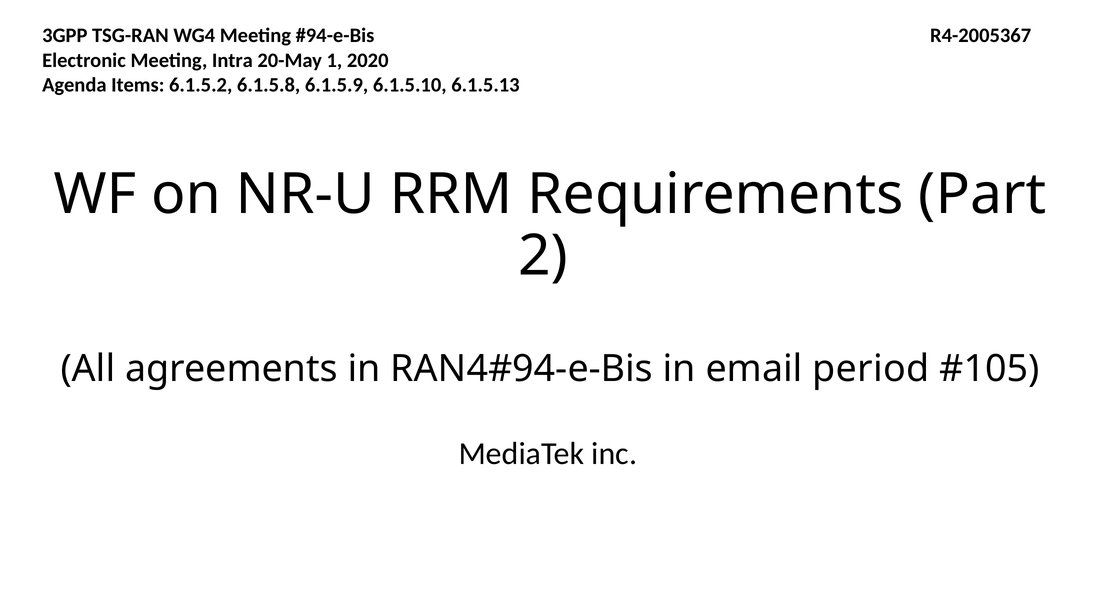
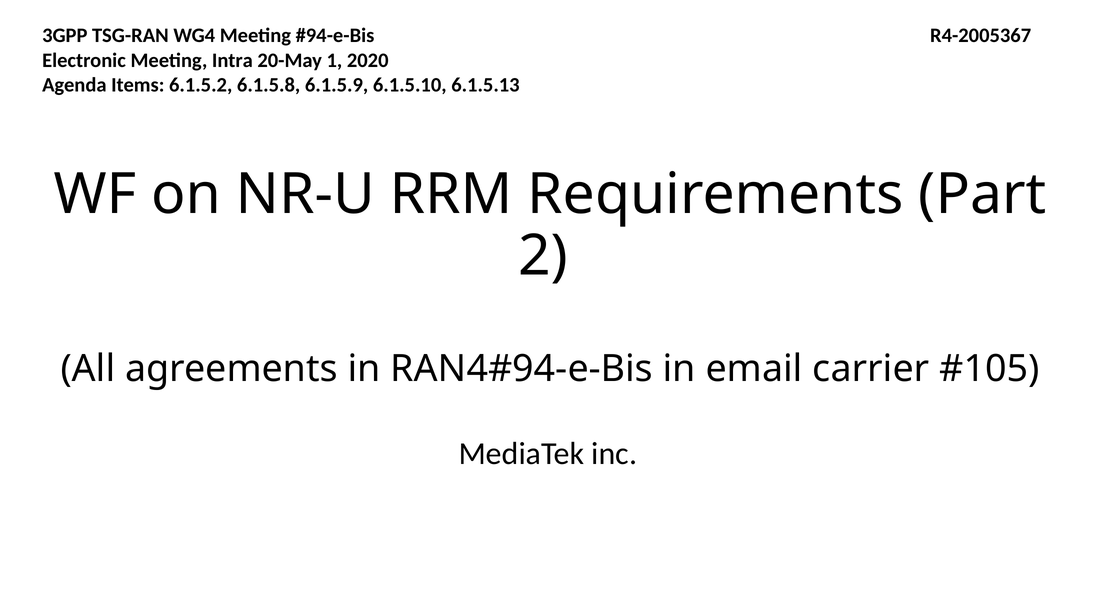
period: period -> carrier
